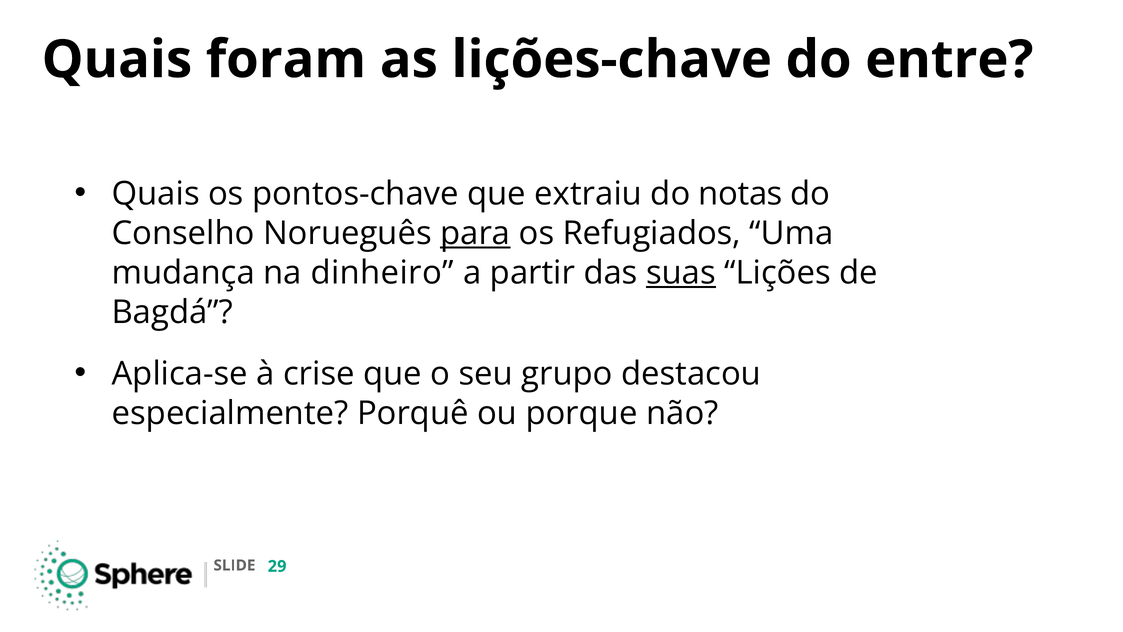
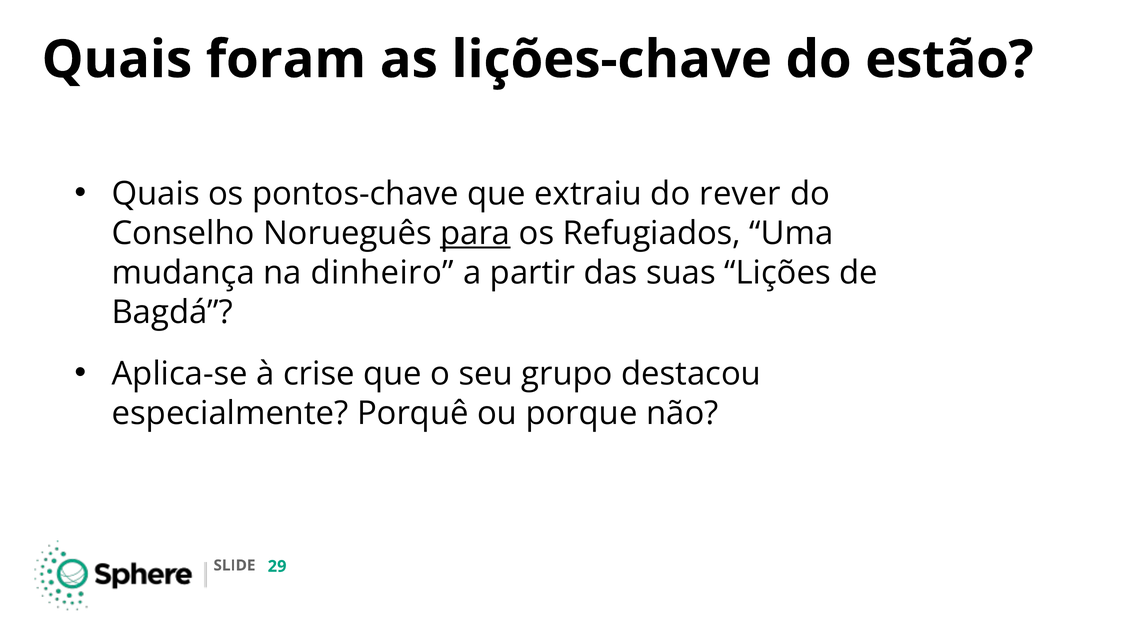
entre: entre -> estão
notas: notas -> rever
suas underline: present -> none
